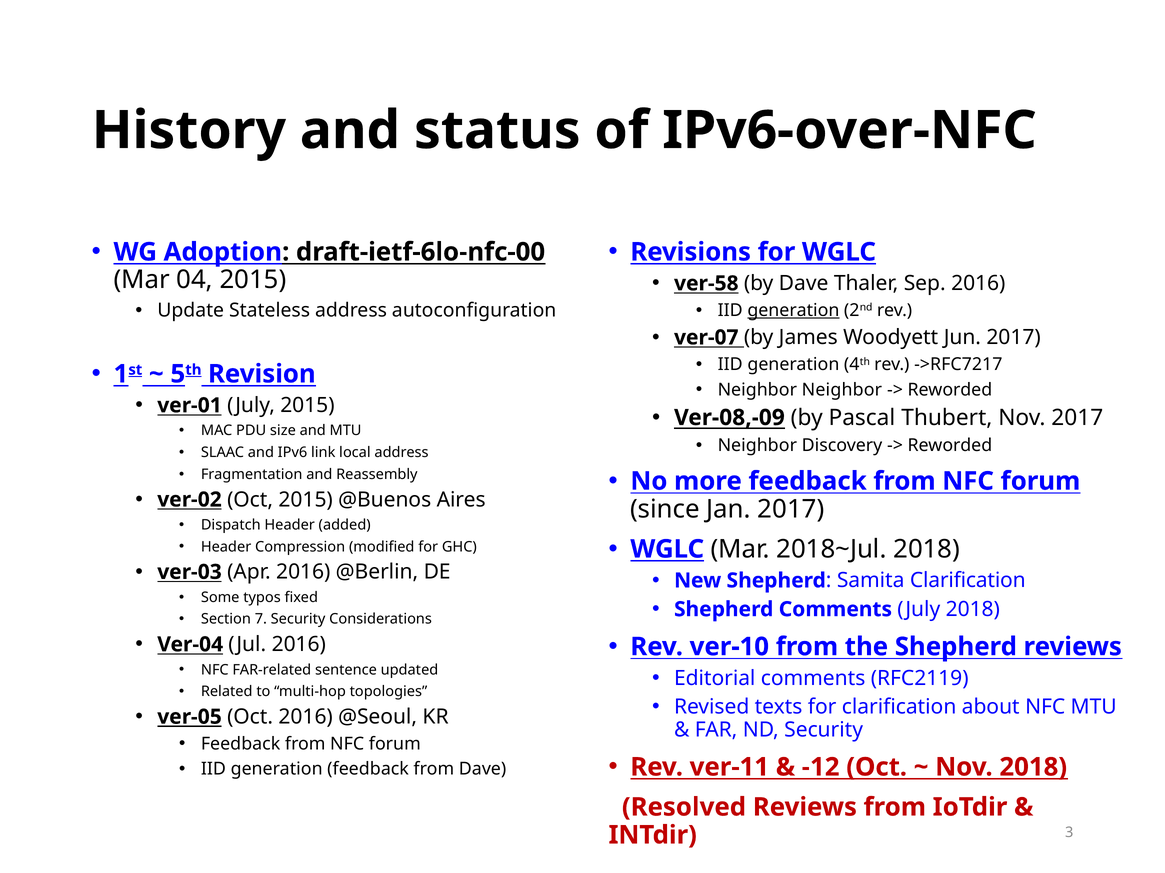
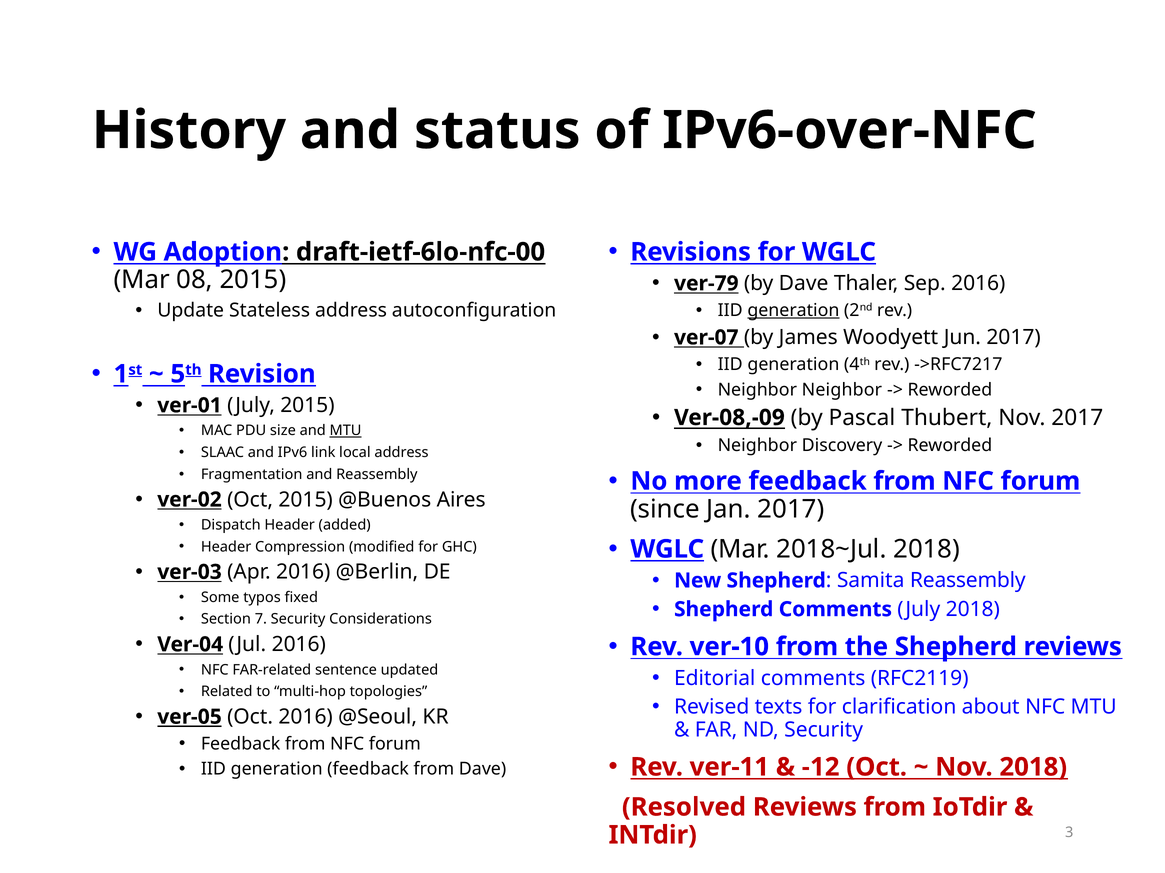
04: 04 -> 08
ver-58: ver-58 -> ver-79
MTU at (346, 431) underline: none -> present
Samita Clarification: Clarification -> Reassembly
